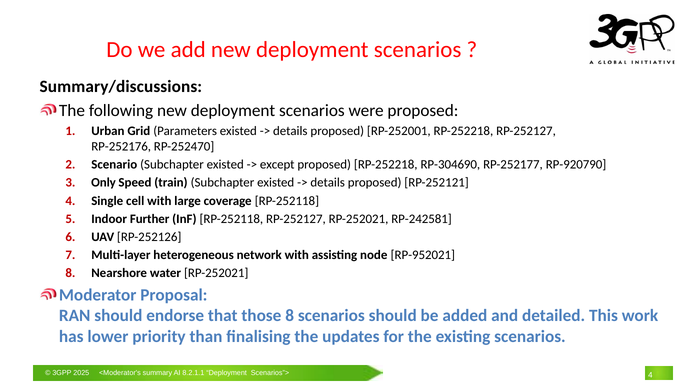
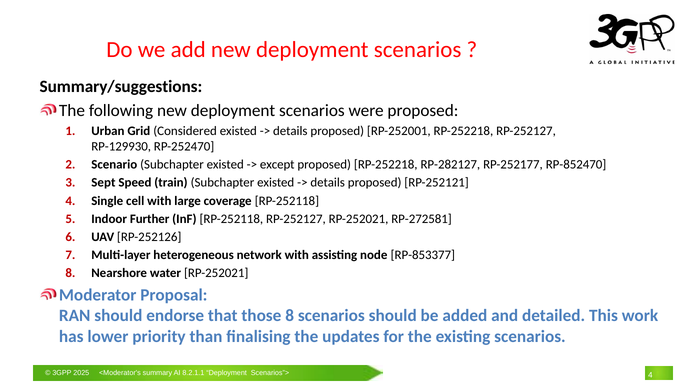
Summary/discussions: Summary/discussions -> Summary/suggestions
Parameters: Parameters -> Considered
RP-252176: RP-252176 -> RP-129930
RP-304690: RP-304690 -> RP-282127
RP-920790: RP-920790 -> RP-852470
Only: Only -> Sept
RP-242581: RP-242581 -> RP-272581
RP-952021: RP-952021 -> RP-853377
